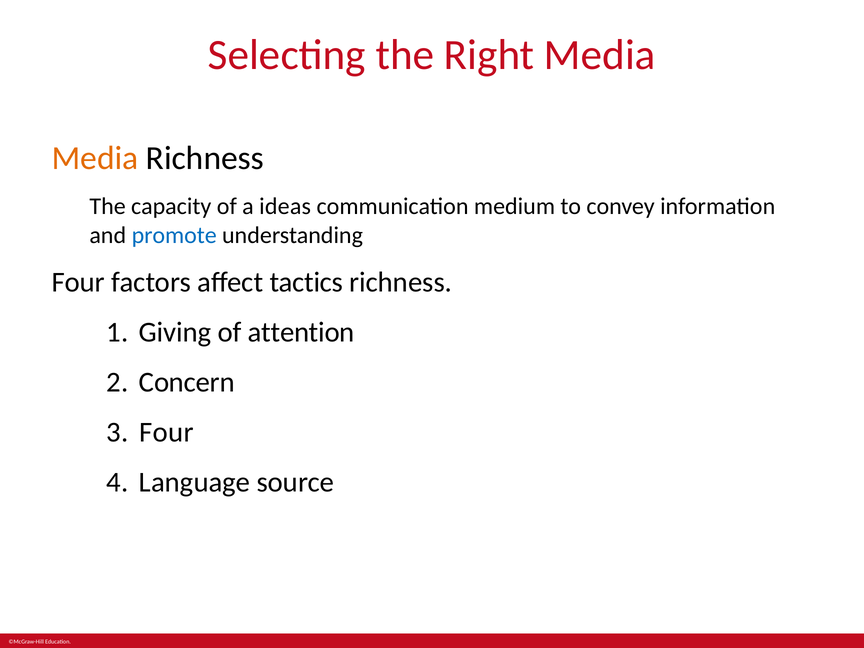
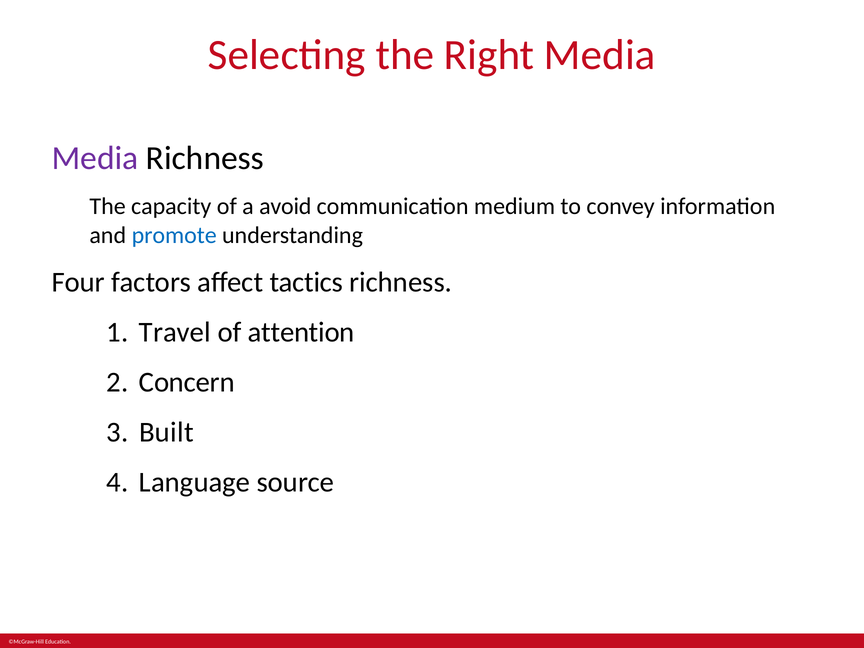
Media at (95, 158) colour: orange -> purple
ideas: ideas -> avoid
Giving: Giving -> Travel
Four at (166, 432): Four -> Built
